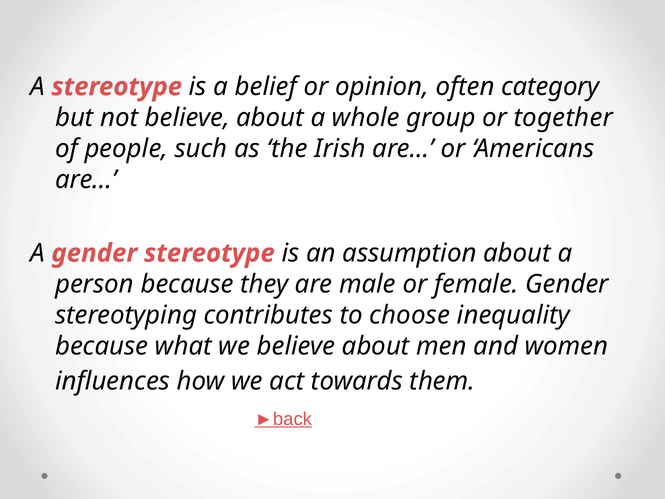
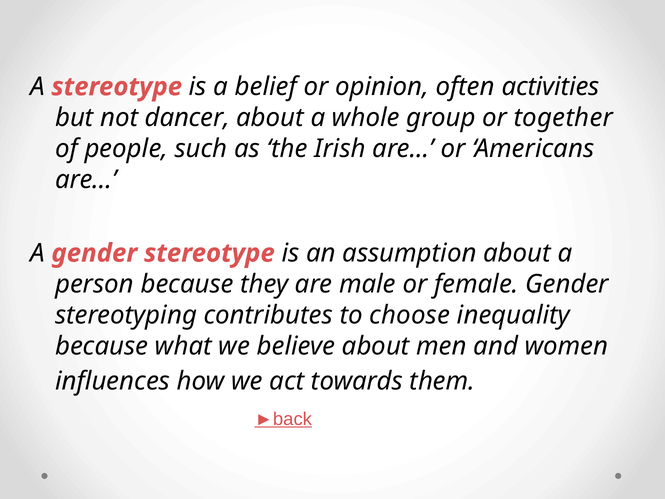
category: category -> activities
not believe: believe -> dancer
